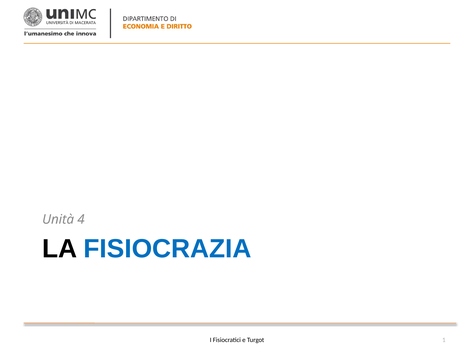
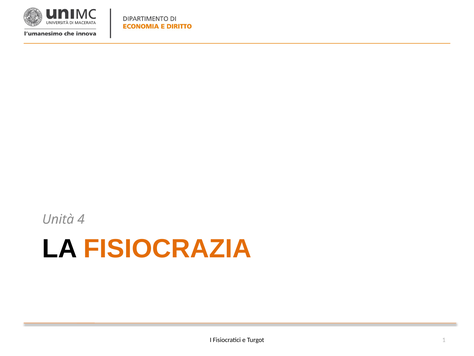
FISIOCRAZIA colour: blue -> orange
